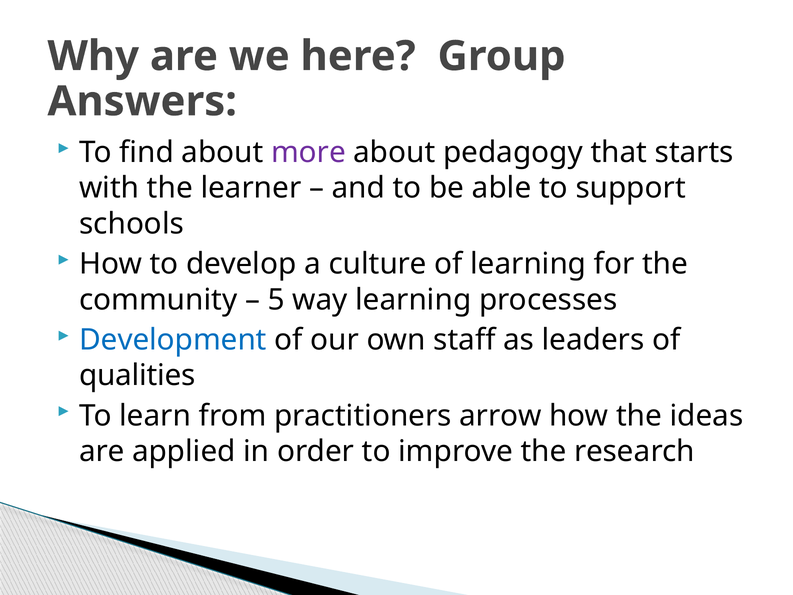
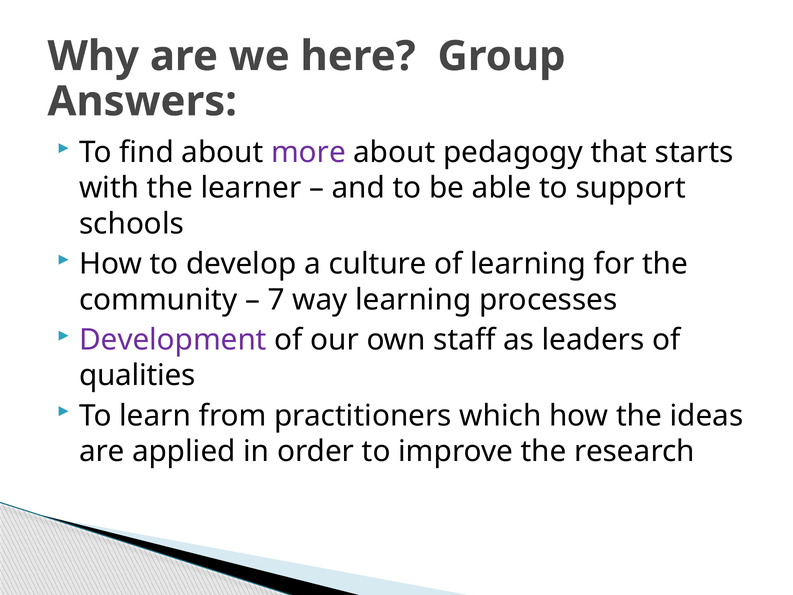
5: 5 -> 7
Development colour: blue -> purple
arrow: arrow -> which
